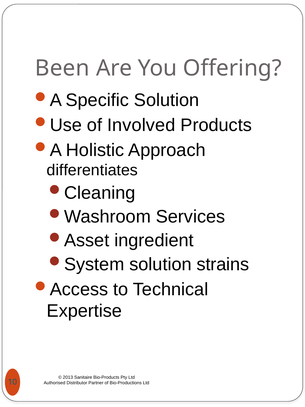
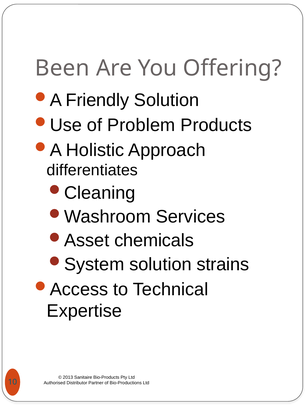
Specific: Specific -> Friendly
Involved: Involved -> Problem
ingredient: ingredient -> chemicals
